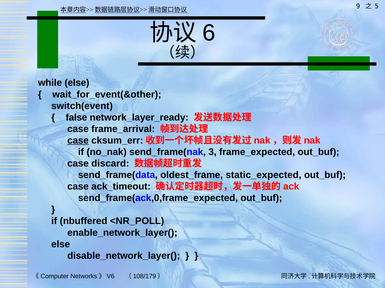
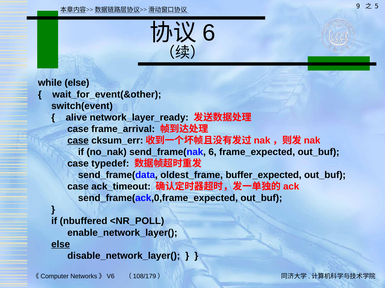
false: false -> alive
send_frame(nak 3: 3 -> 6
discard: discard -> typedef
static_expected: static_expected -> buffer_expected
else at (61, 245) underline: none -> present
